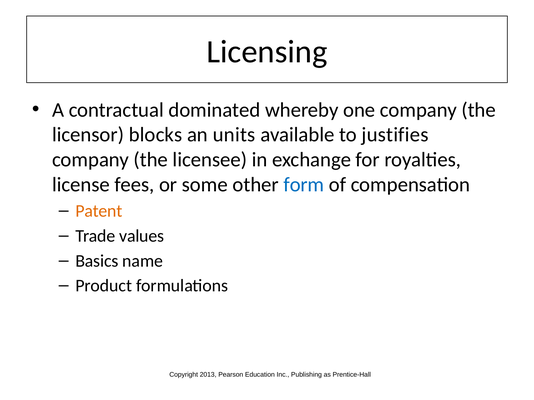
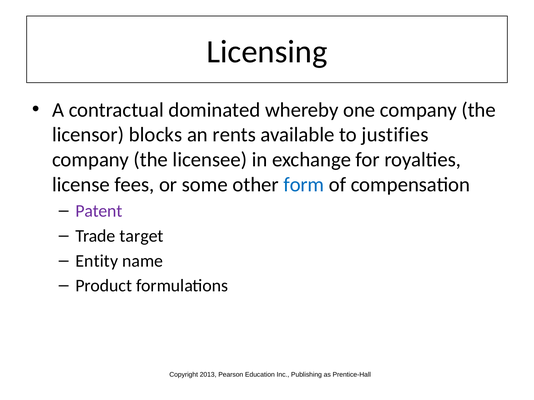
units: units -> rents
Patent colour: orange -> purple
values: values -> target
Basics: Basics -> Entity
